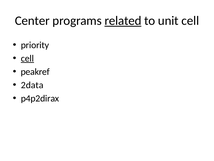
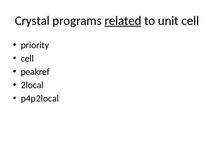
Center: Center -> Crystal
cell at (27, 58) underline: present -> none
2data: 2data -> 2local
p4p2dirax: p4p2dirax -> p4p2local
